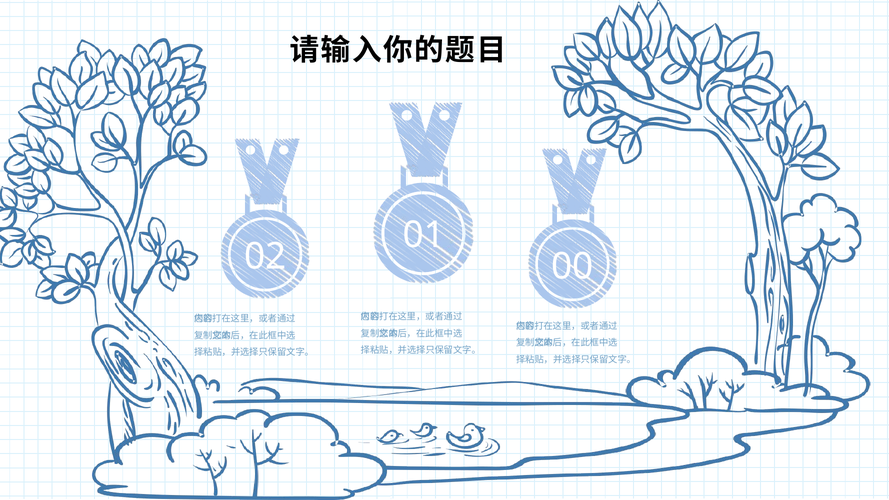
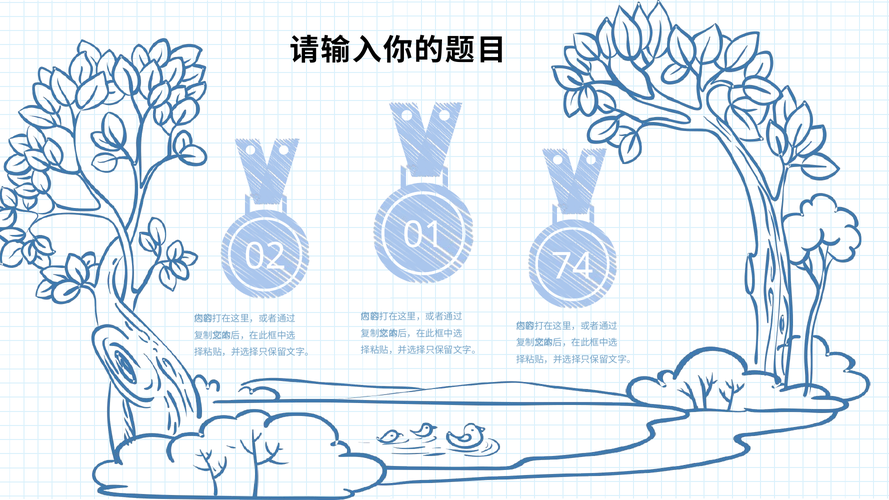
00: 00 -> 74
